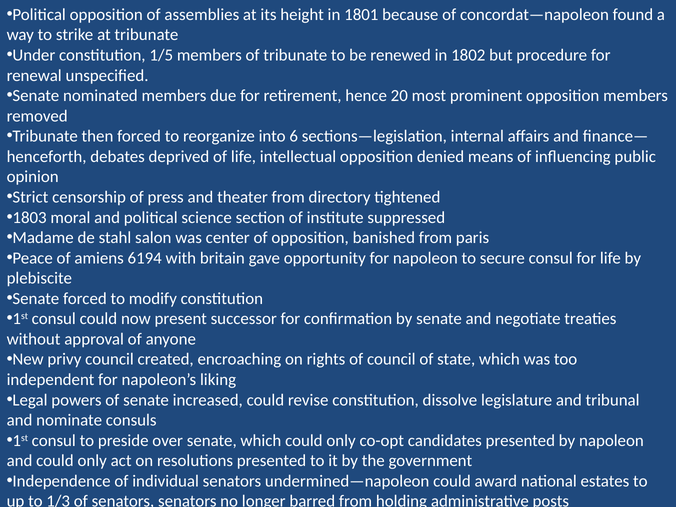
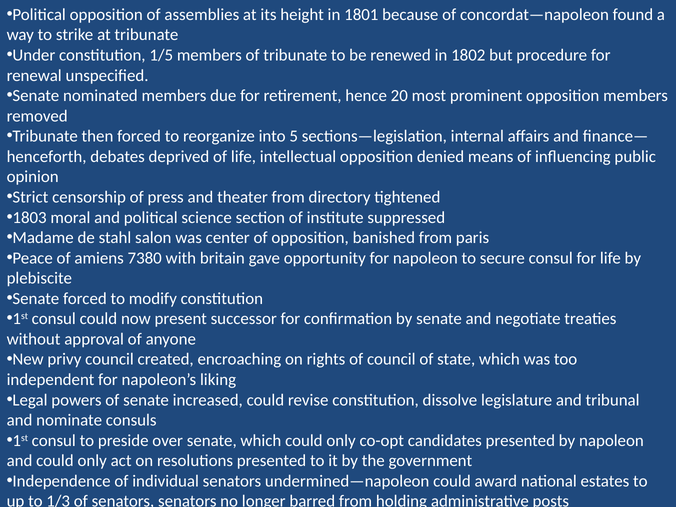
6: 6 -> 5
6194: 6194 -> 7380
